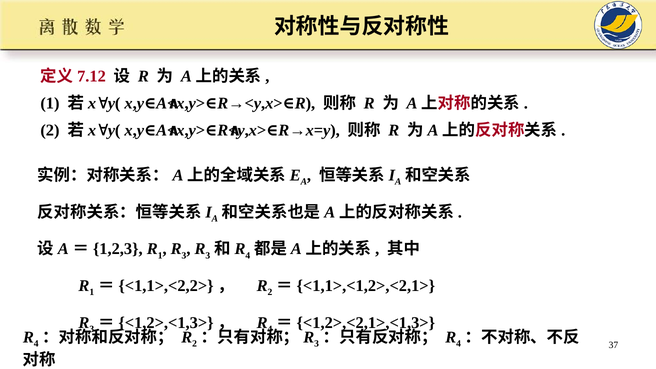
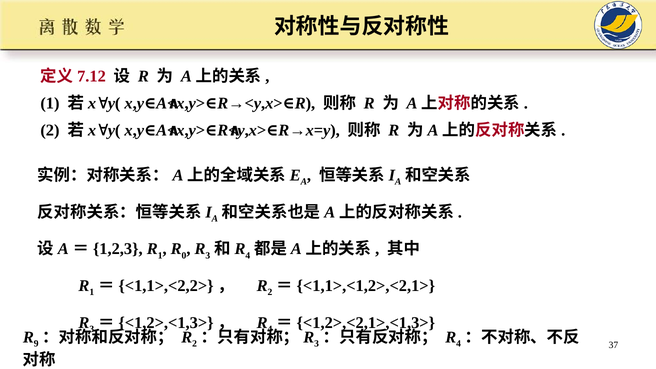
3 at (184, 255): 3 -> 0
4 at (36, 344): 4 -> 9
